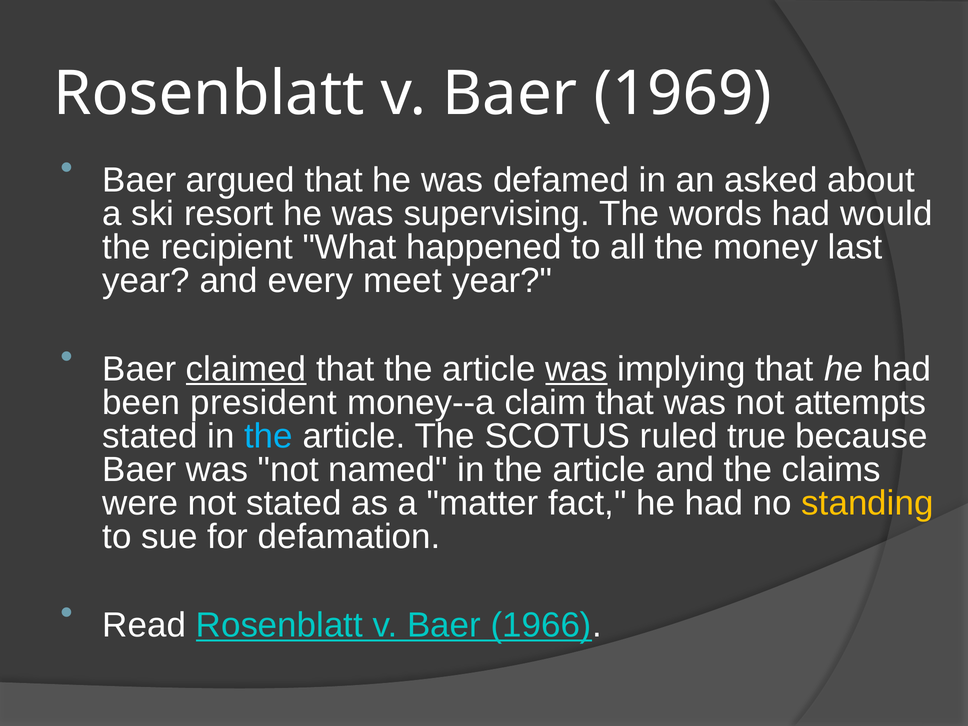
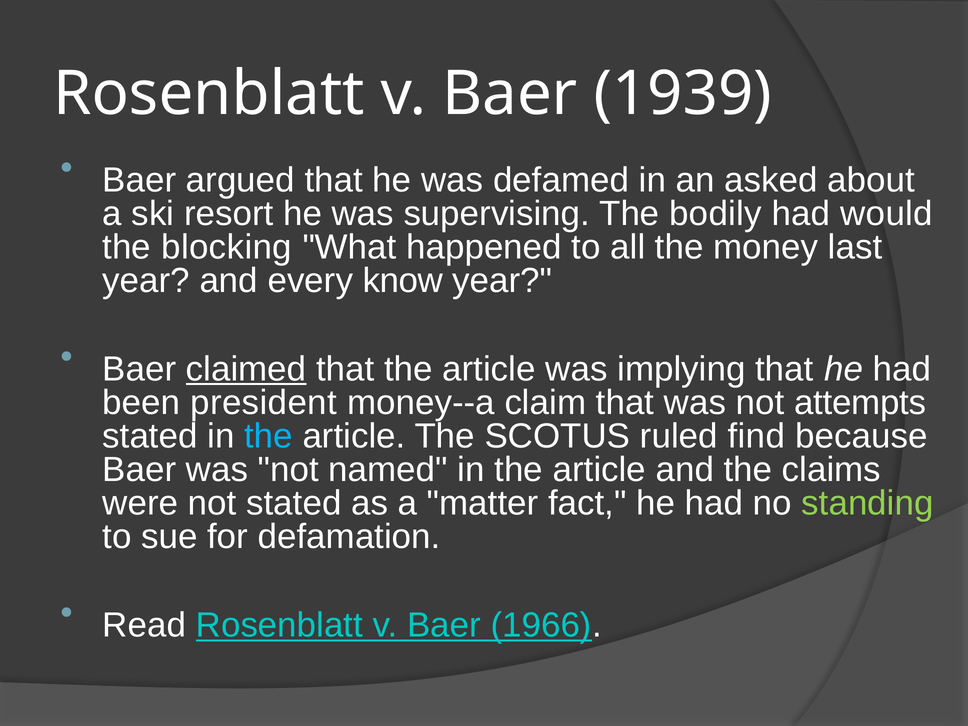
1969: 1969 -> 1939
words: words -> bodily
recipient: recipient -> blocking
meet: meet -> know
was at (576, 369) underline: present -> none
true: true -> find
standing colour: yellow -> light green
